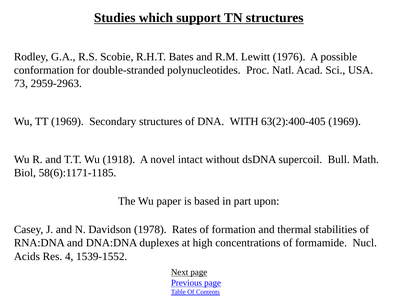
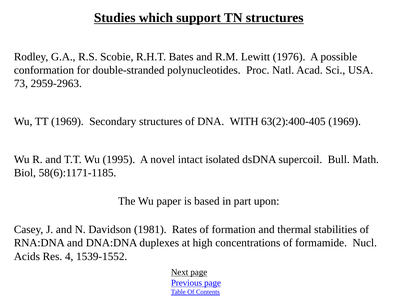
1918: 1918 -> 1995
without: without -> isolated
1978: 1978 -> 1981
